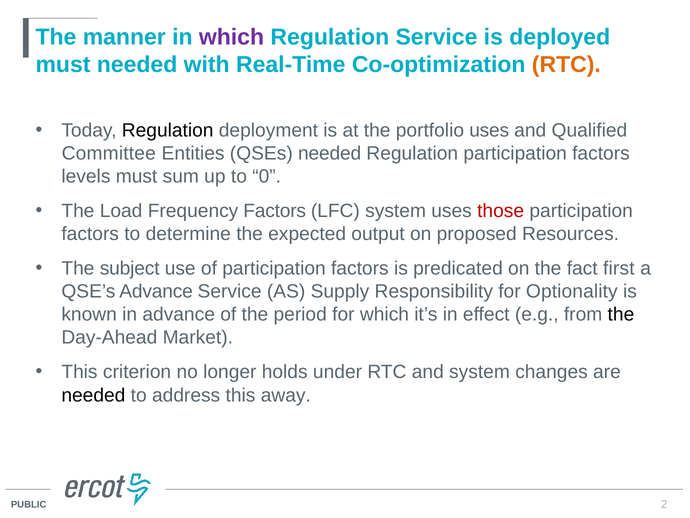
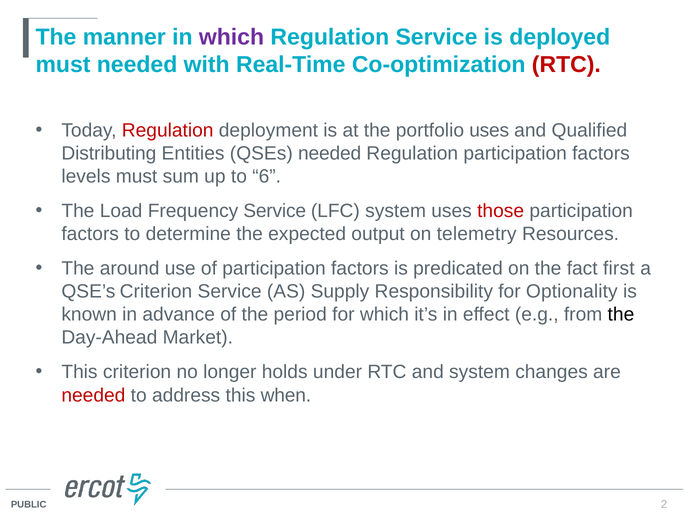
RTC at (566, 65) colour: orange -> red
Regulation at (168, 130) colour: black -> red
Committee: Committee -> Distributing
0: 0 -> 6
Frequency Factors: Factors -> Service
proposed: proposed -> telemetry
subject: subject -> around
QSE’s Advance: Advance -> Criterion
needed at (93, 395) colour: black -> red
away: away -> when
